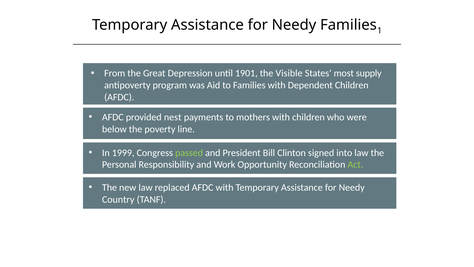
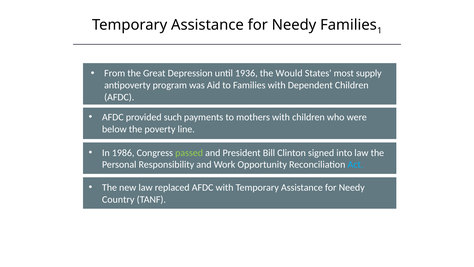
1901: 1901 -> 1936
Visible: Visible -> Would
nest: nest -> such
1999: 1999 -> 1986
Act colour: light green -> light blue
